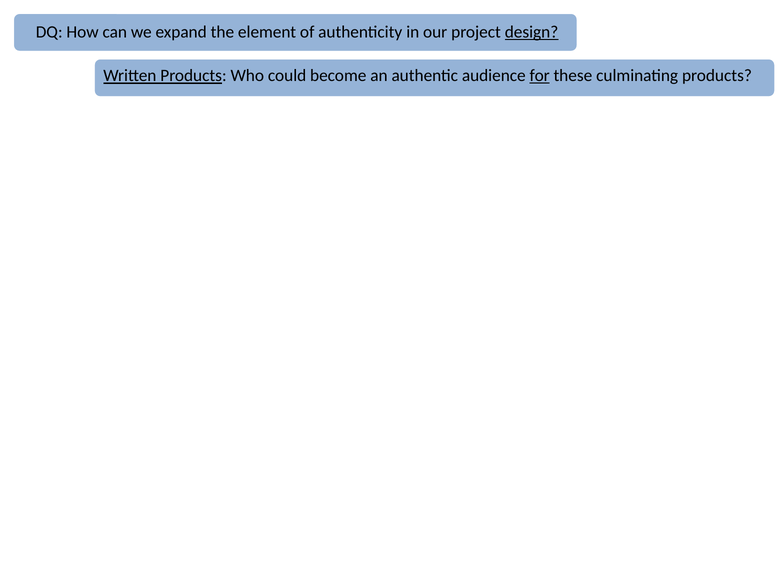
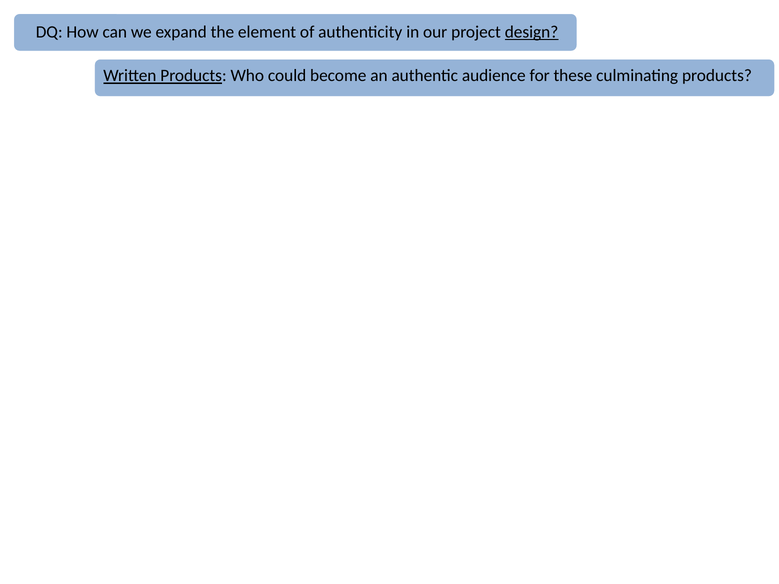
for underline: present -> none
